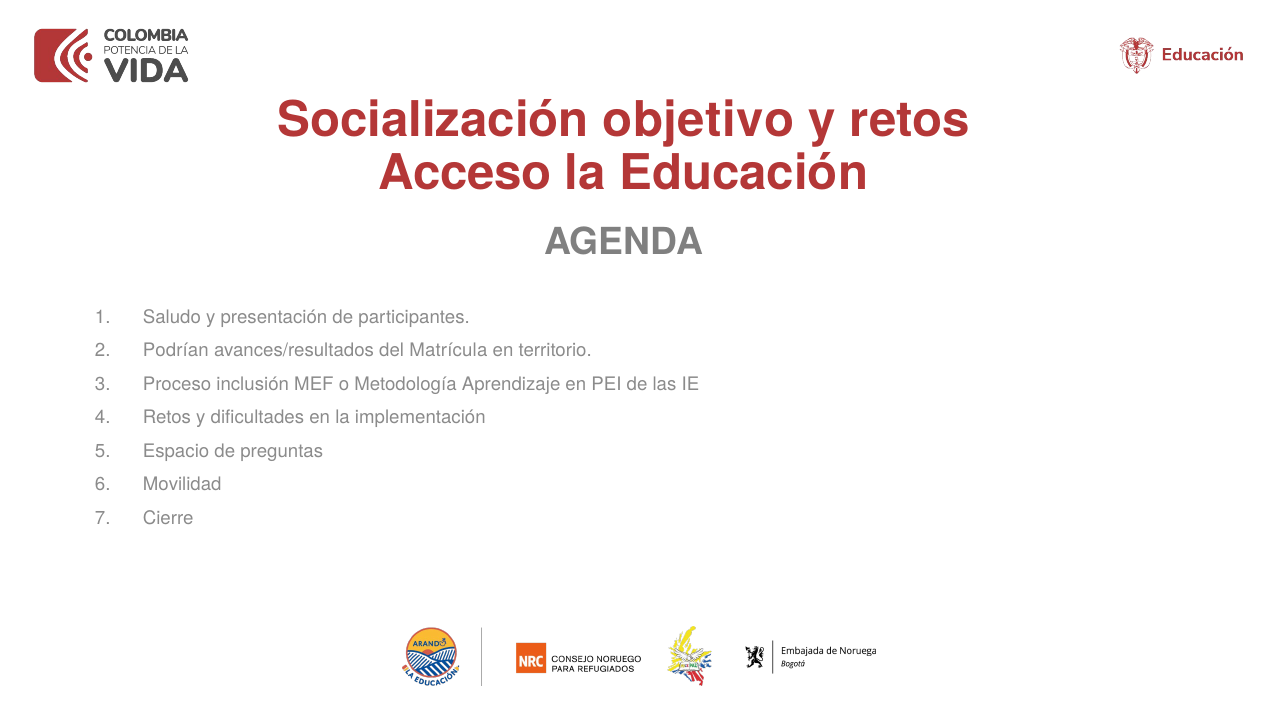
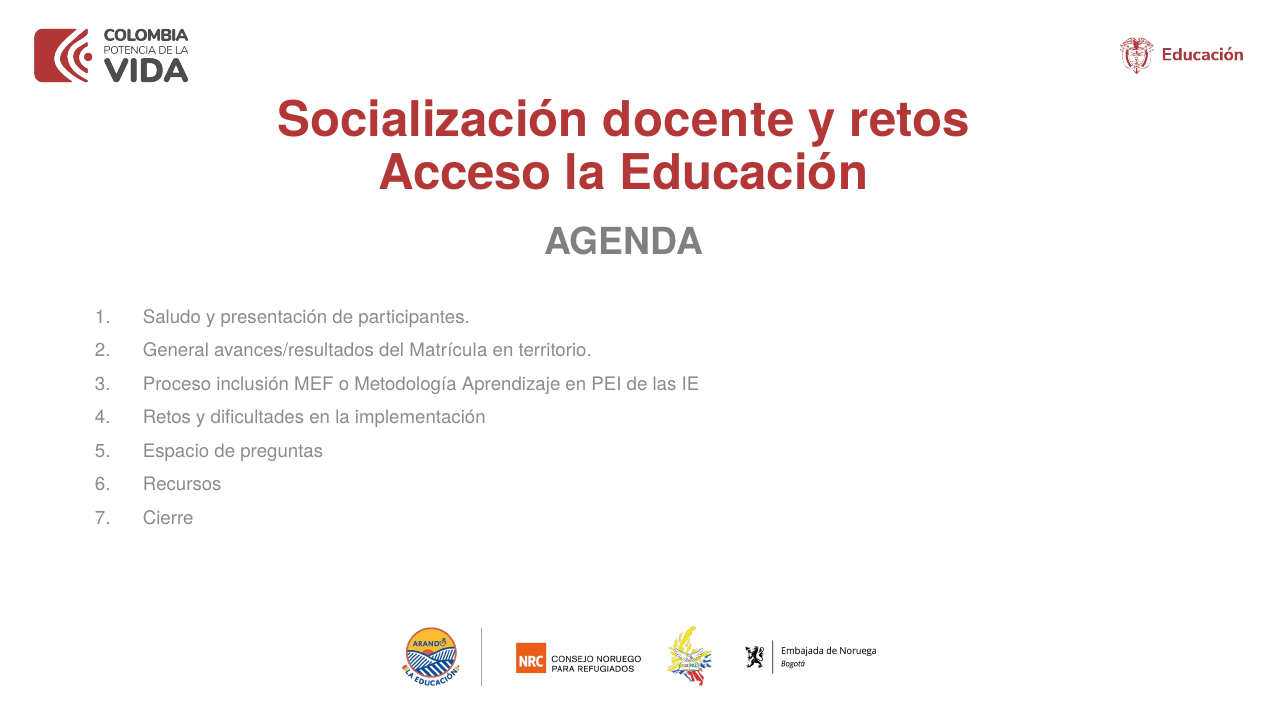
objetivo: objetivo -> docente
Podrían: Podrían -> General
Movilidad: Movilidad -> Recursos
